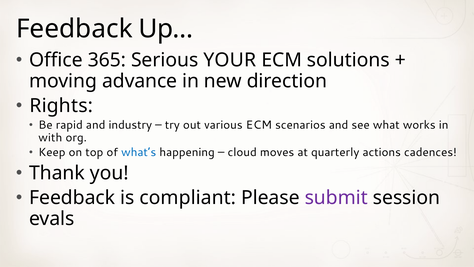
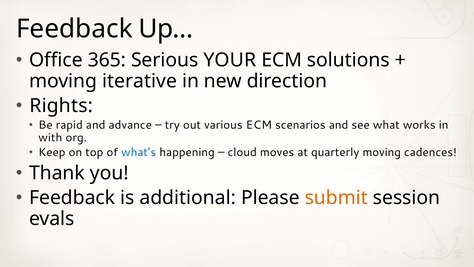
advance: advance -> iterative
industry: industry -> advance
quarterly actions: actions -> moving
compliant: compliant -> additional
submit colour: purple -> orange
